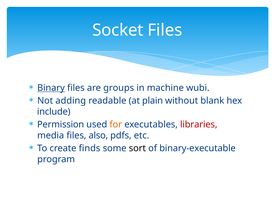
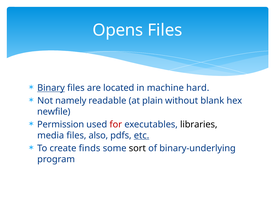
Socket: Socket -> Opens
groups: groups -> located
wubi: wubi -> hard
adding: adding -> namely
include: include -> newfile
for colour: orange -> red
libraries colour: red -> black
etc underline: none -> present
binary-executable: binary-executable -> binary-underlying
